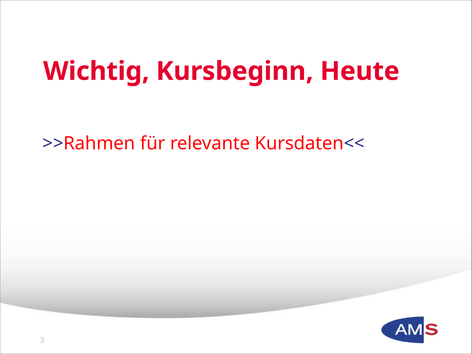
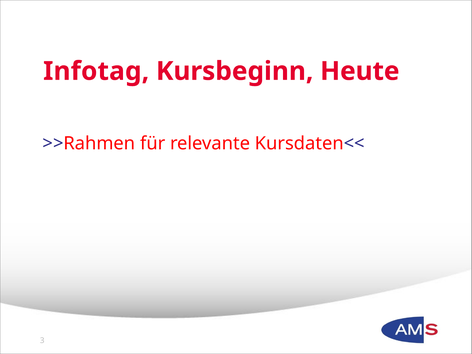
Wichtig: Wichtig -> Infotag
